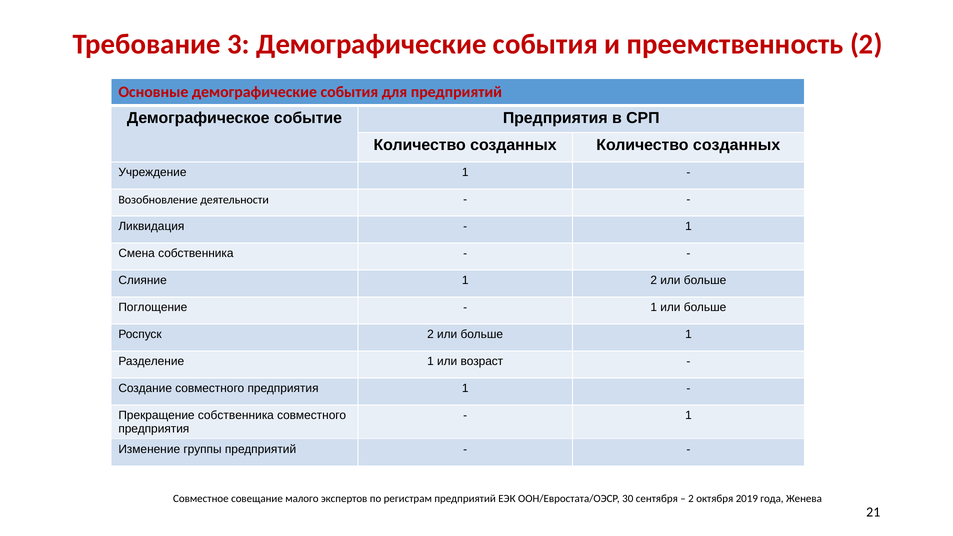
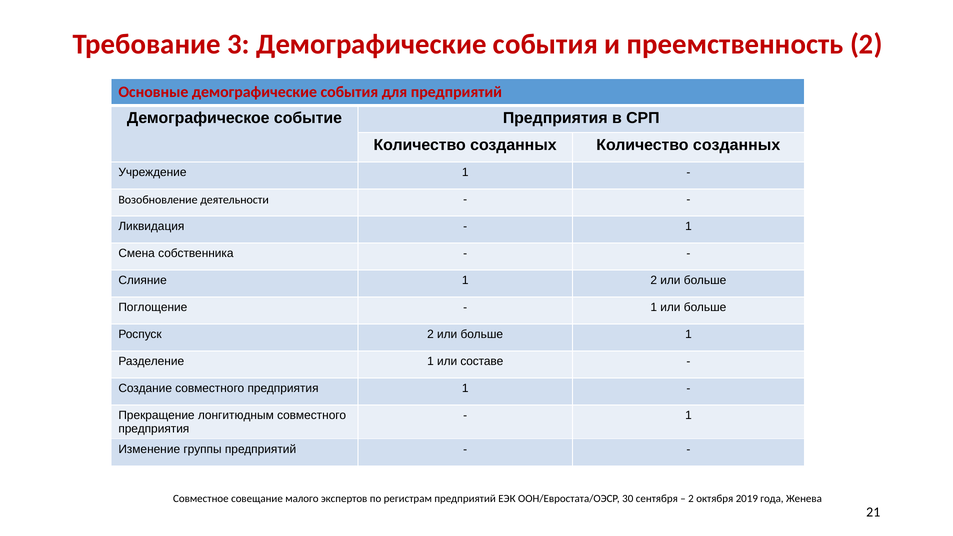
возраст: возраст -> составе
Прекращение собственника: собственника -> лонгитюдным
